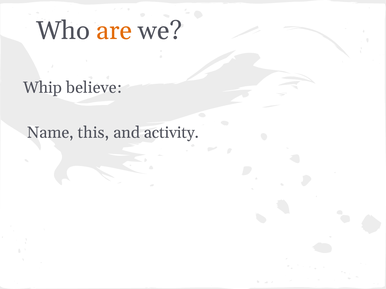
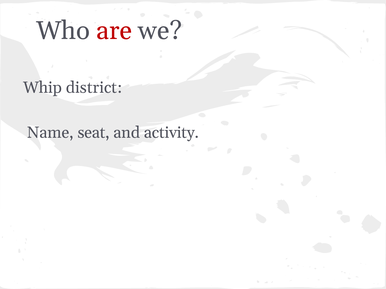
are colour: orange -> red
believe: believe -> district
this: this -> seat
